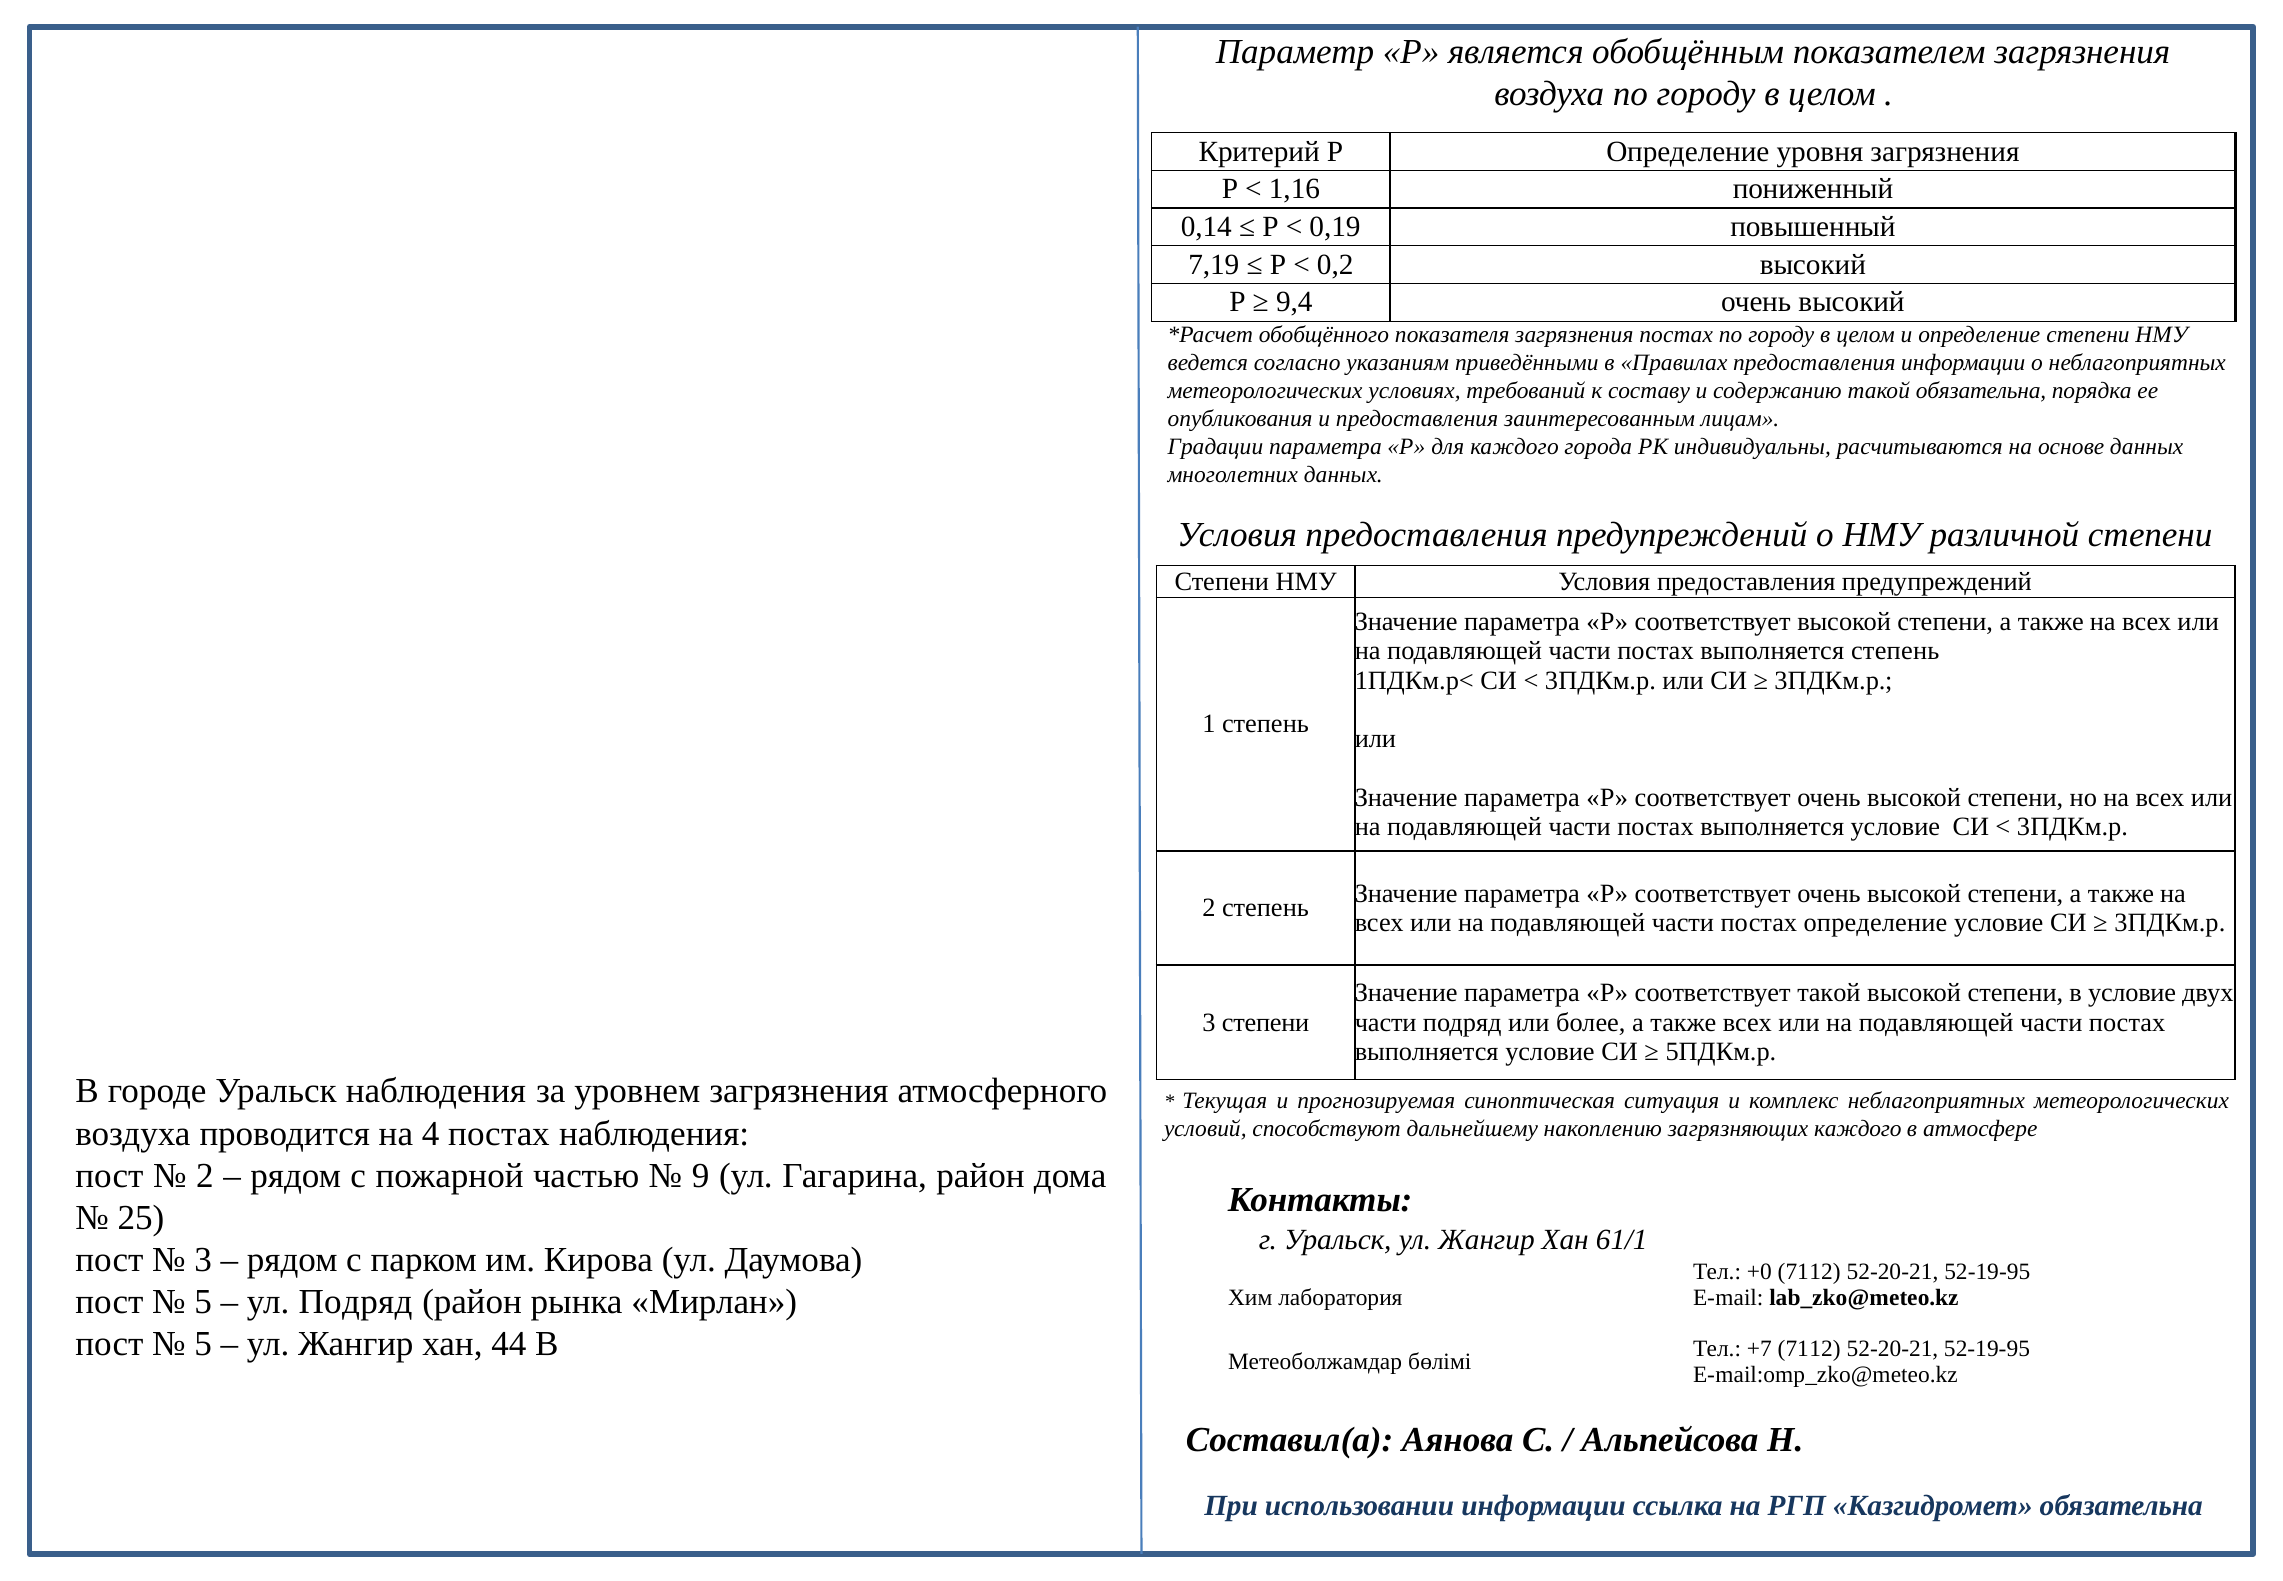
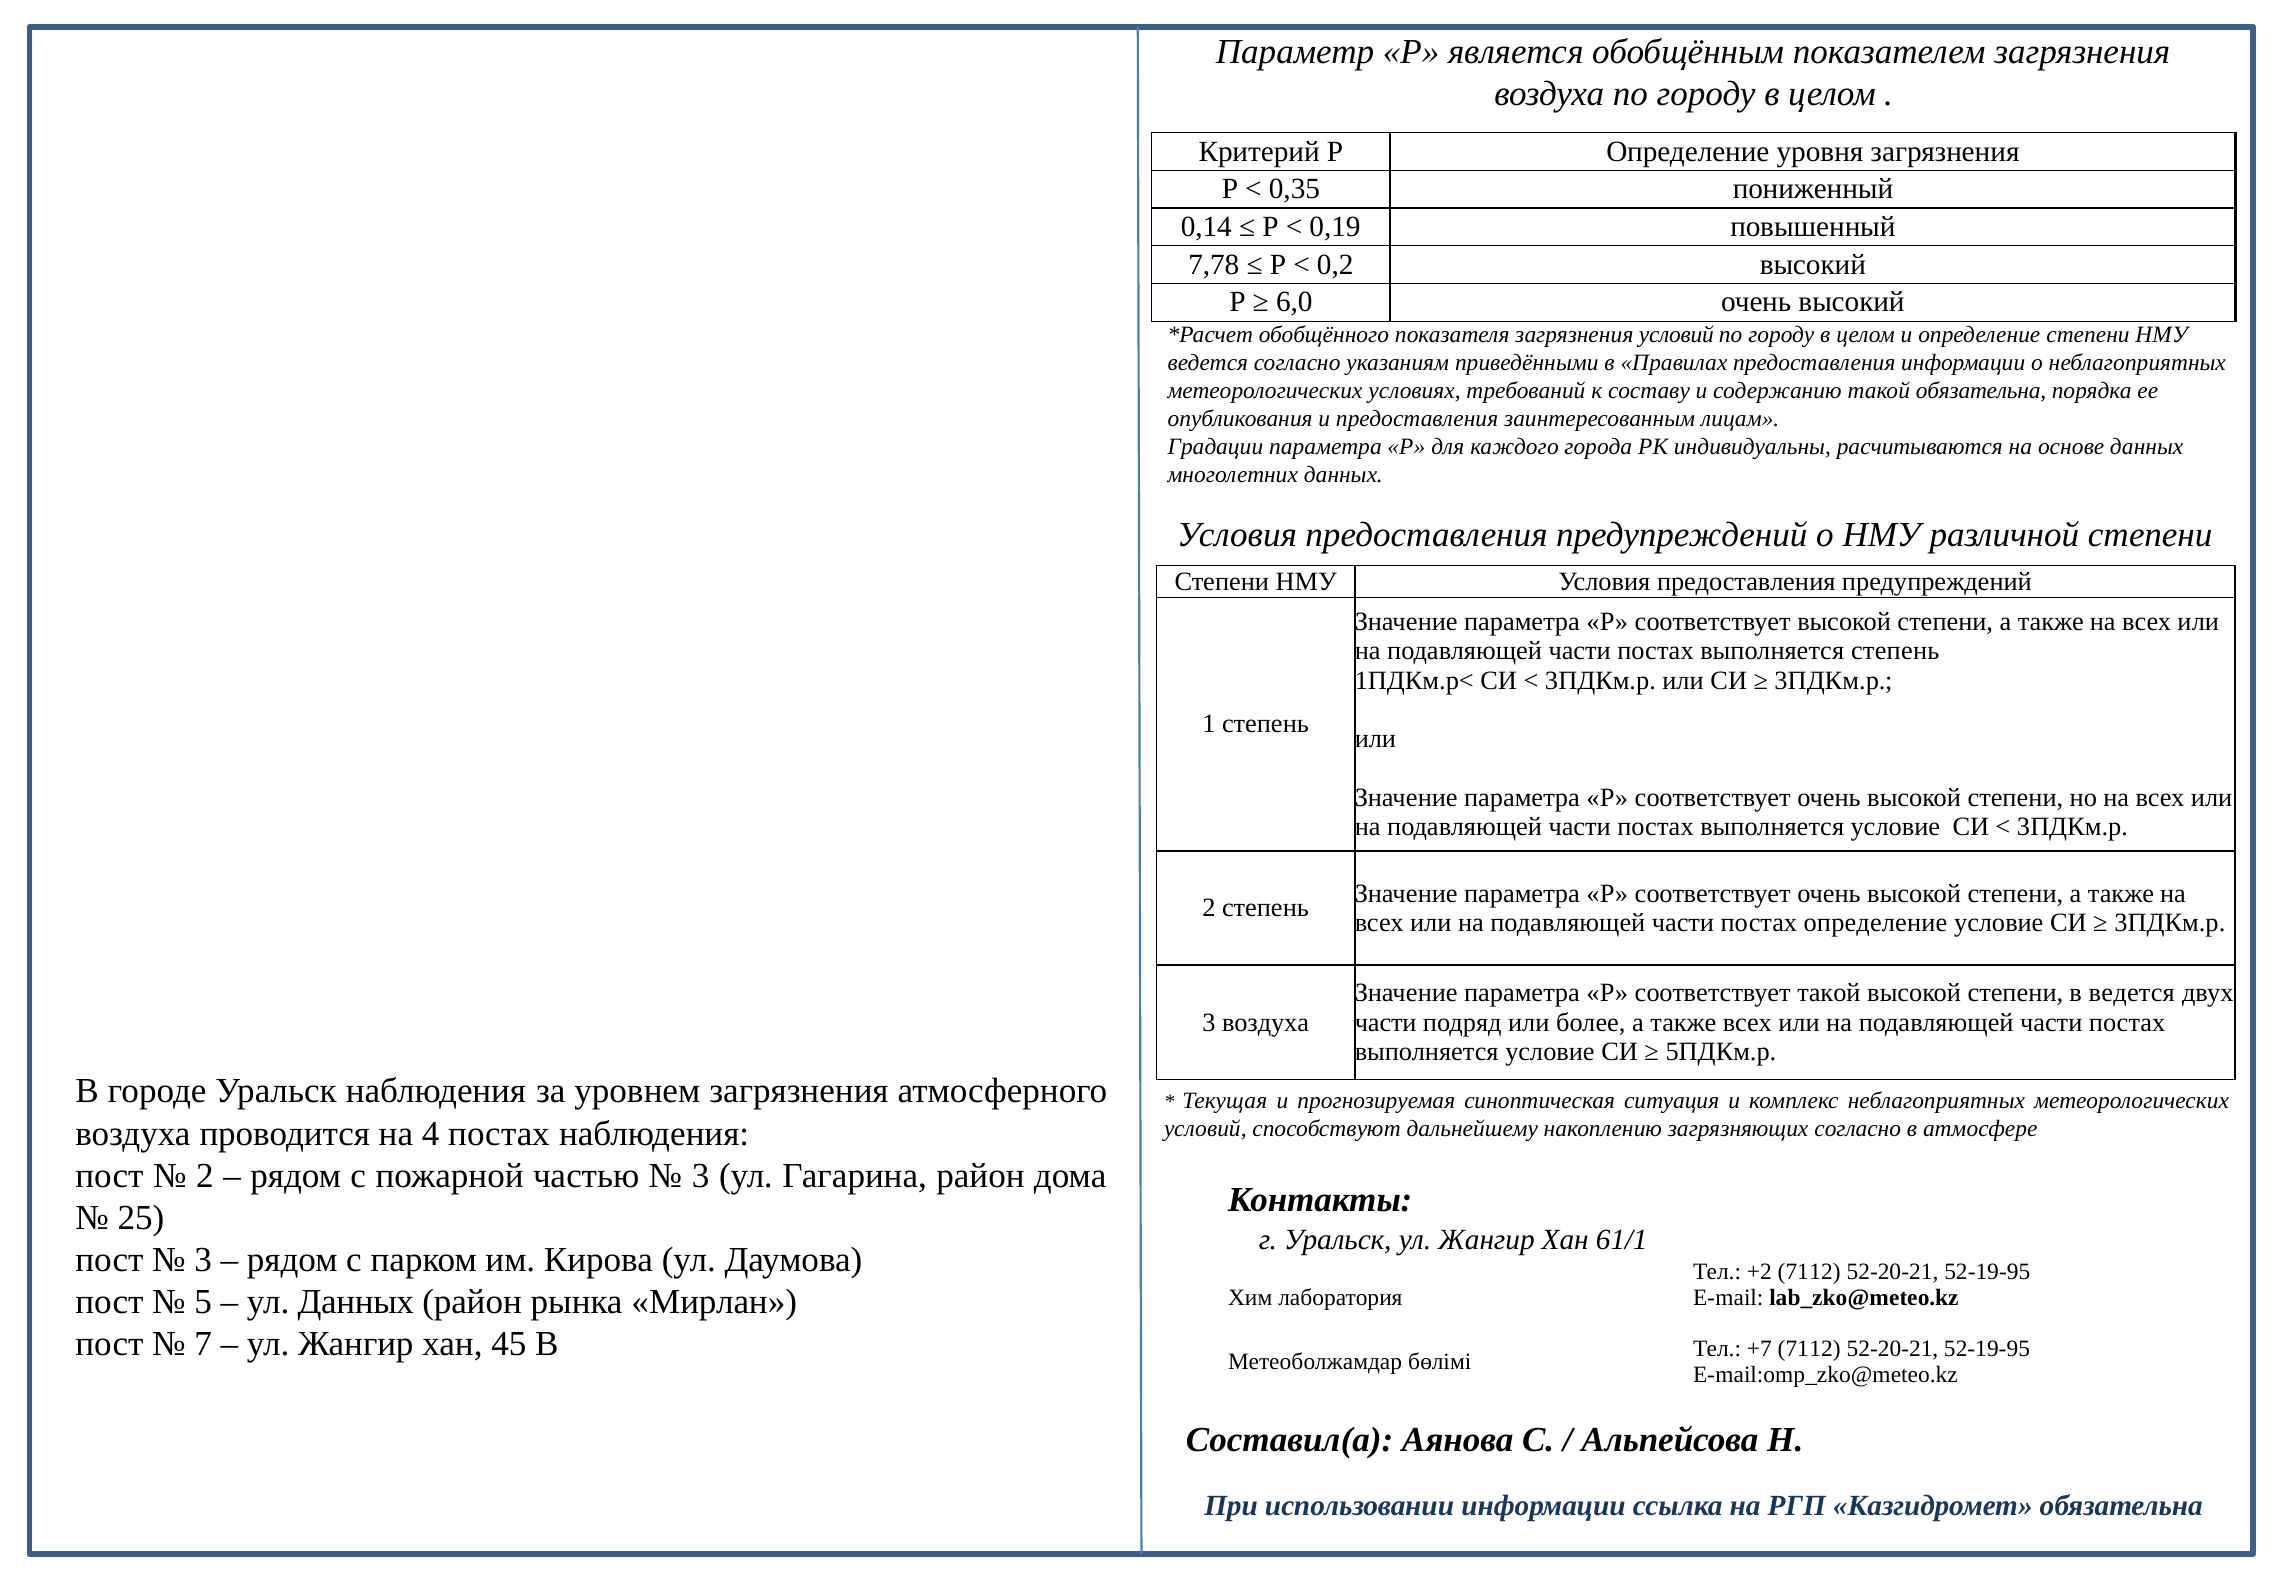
1,16: 1,16 -> 0,35
7,19: 7,19 -> 7,78
9,4: 9,4 -> 6,0
загрязнения постах: постах -> условий
в условие: условие -> ведется
3 степени: степени -> воздуха
загрязняющих каждого: каждого -> согласно
9 at (701, 1175): 9 -> 3
+0: +0 -> +2
ул Подряд: Подряд -> Данных
5 at (203, 1344): 5 -> 7
44: 44 -> 45
